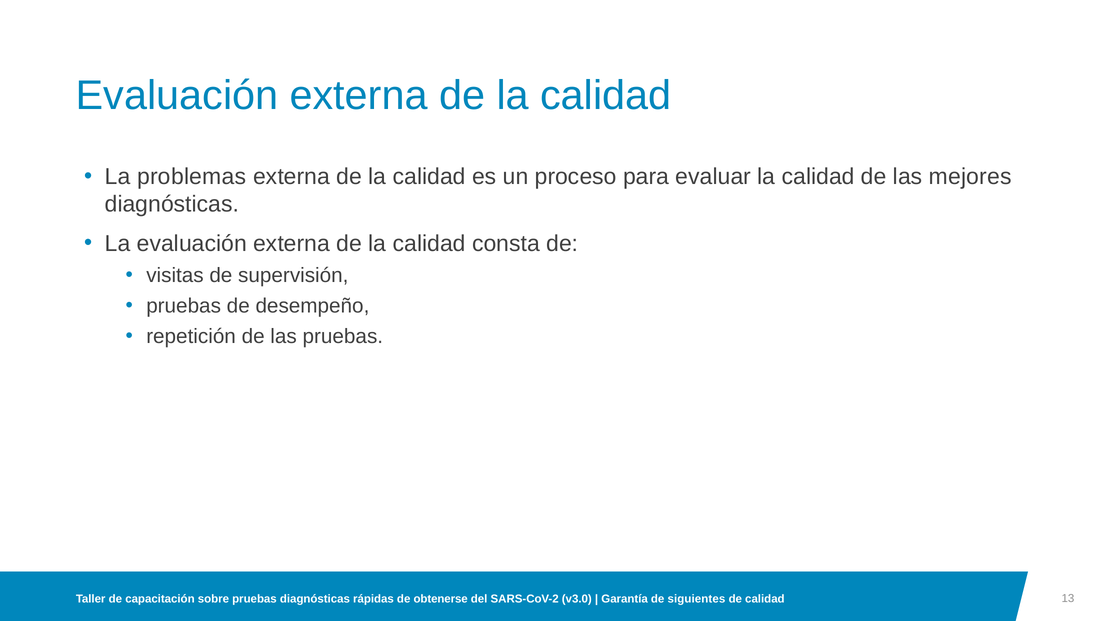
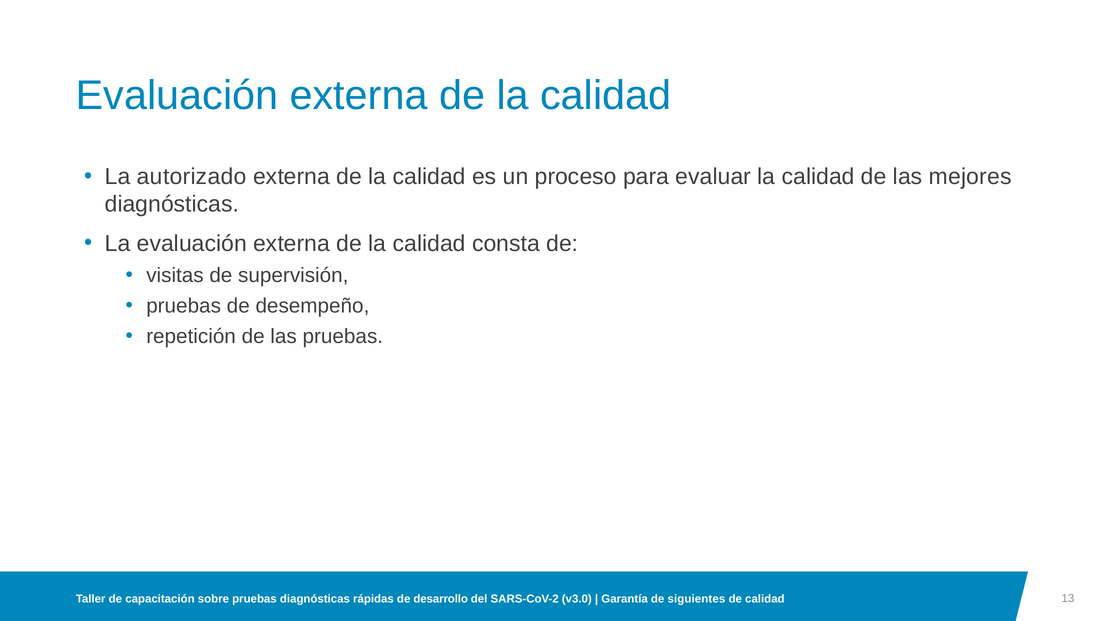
problemas: problemas -> autorizado
obtenerse: obtenerse -> desarrollo
